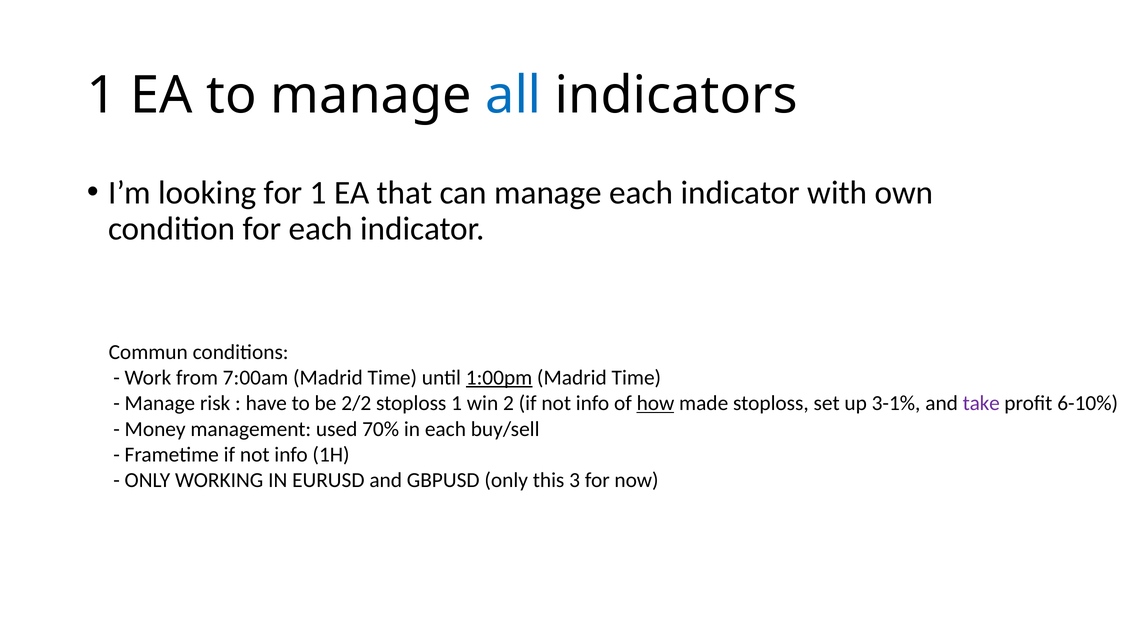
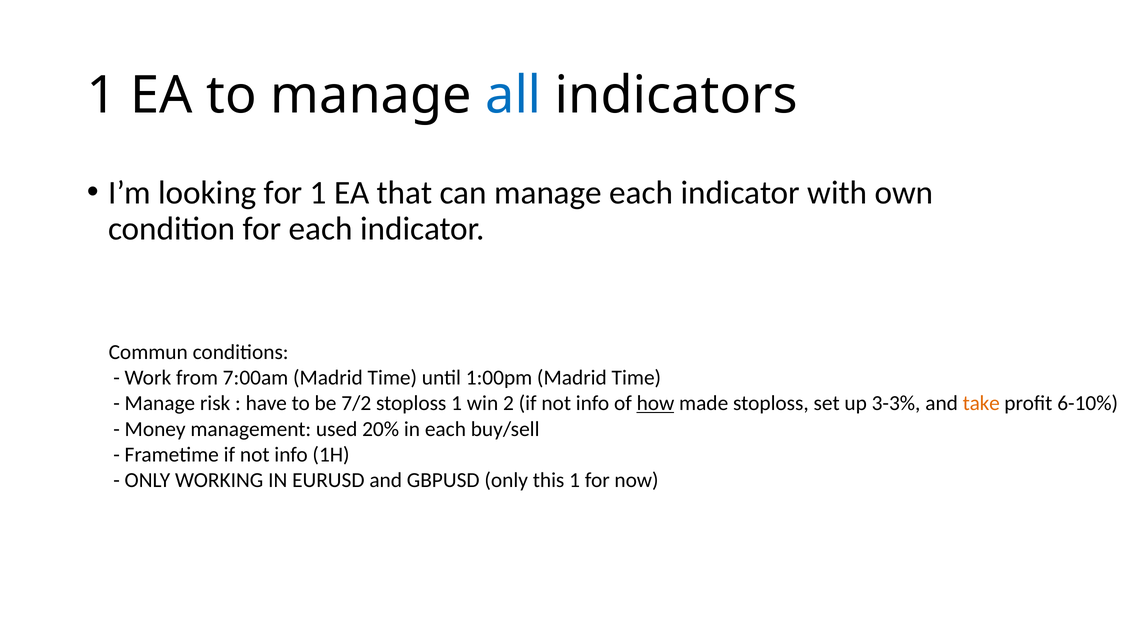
1:00pm underline: present -> none
2/2: 2/2 -> 7/2
3-1%: 3-1% -> 3-3%
take colour: purple -> orange
70%: 70% -> 20%
this 3: 3 -> 1
